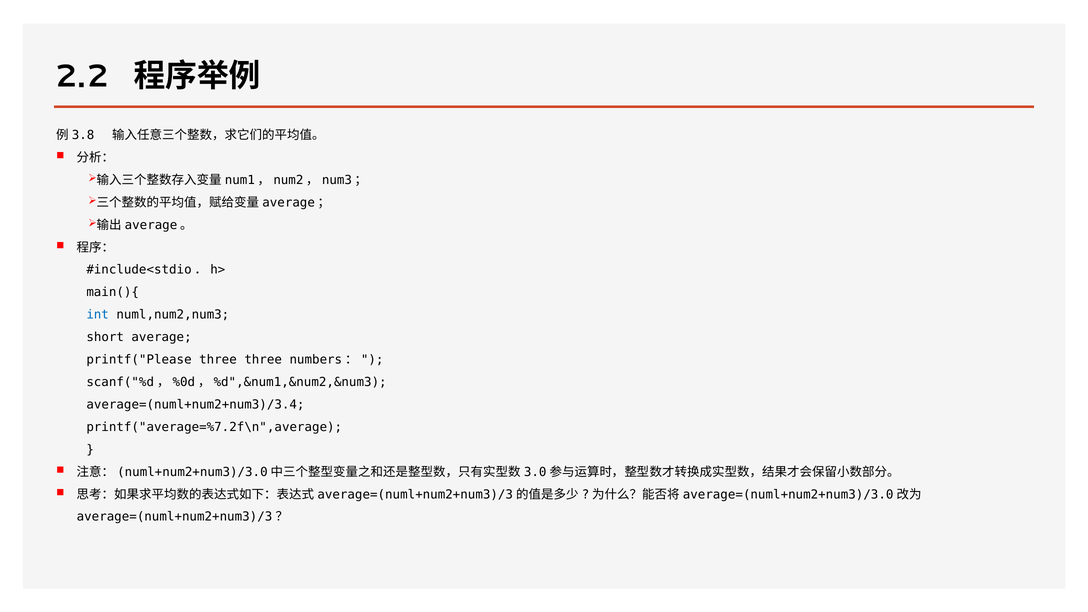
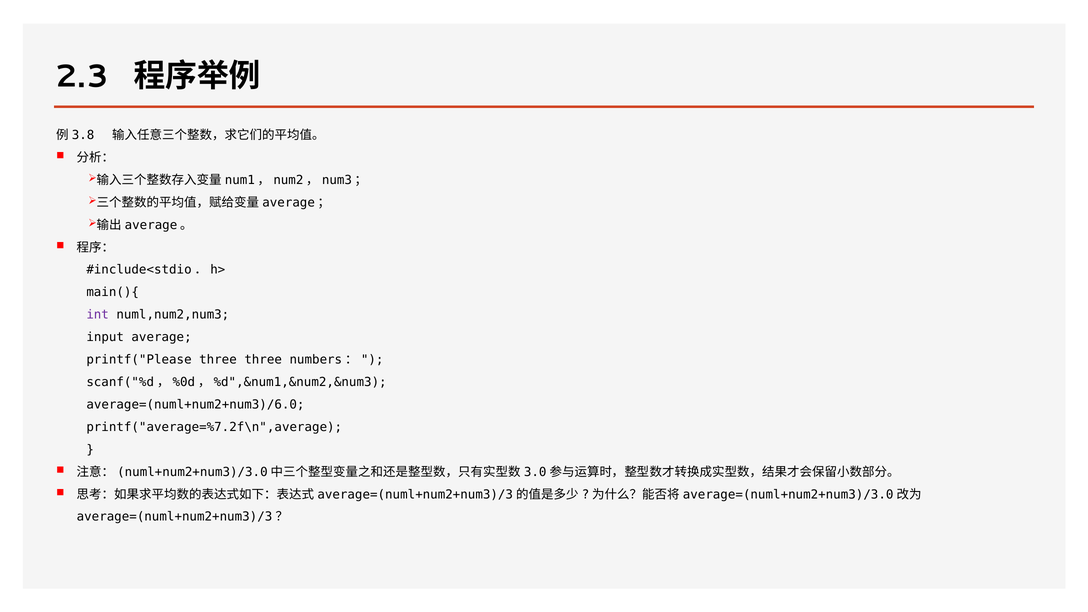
2.2: 2.2 -> 2.3
int colour: blue -> purple
short: short -> input
average=(numl+num2+num3)/3.4: average=(numl+num2+num3)/3.4 -> average=(numl+num2+num3)/6.0
